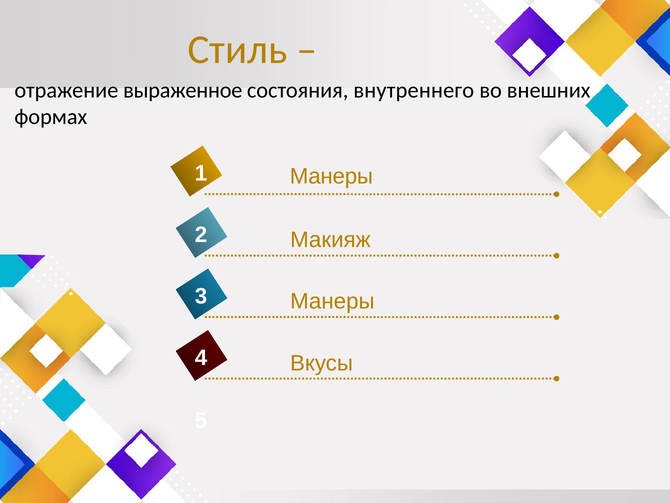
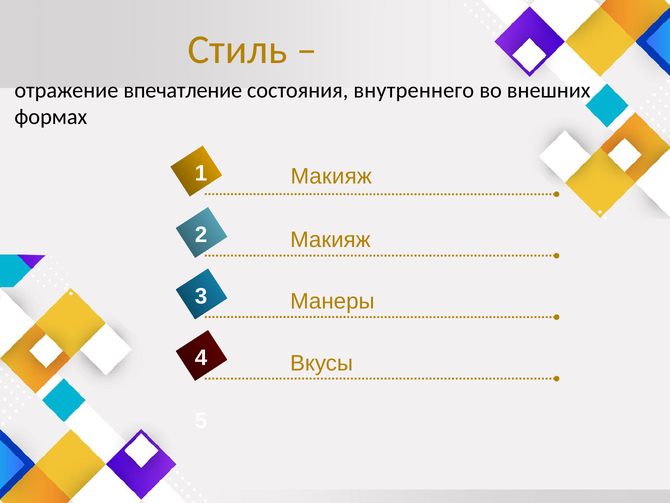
выраженное: выраженное -> впечатление
Манеры at (331, 176): Манеры -> Макияж
